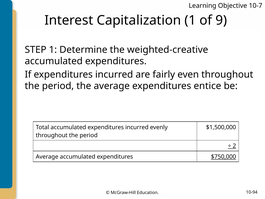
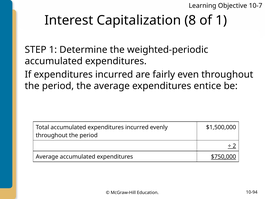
Capitalization 1: 1 -> 8
of 9: 9 -> 1
weighted-creative: weighted-creative -> weighted-periodic
